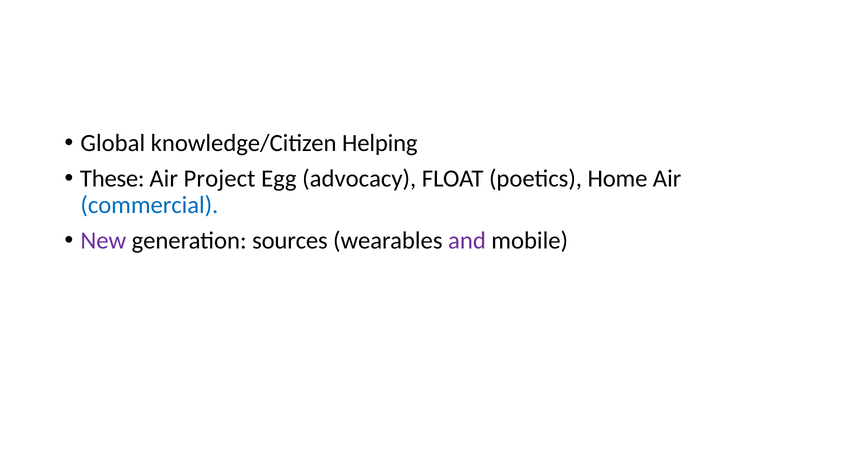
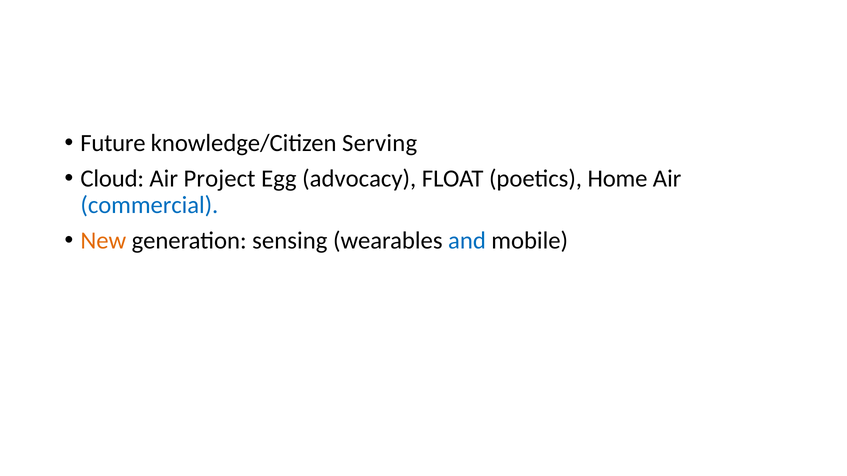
Global: Global -> Future
Helping: Helping -> Serving
These: These -> Cloud
New colour: purple -> orange
sources: sources -> sensing
and colour: purple -> blue
